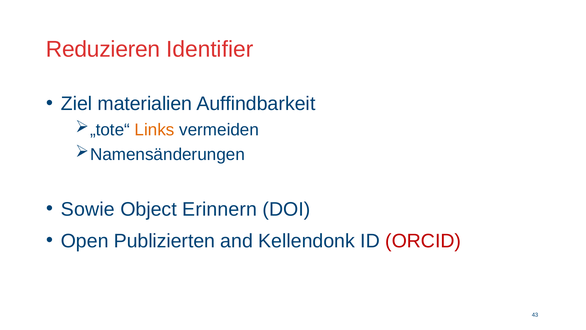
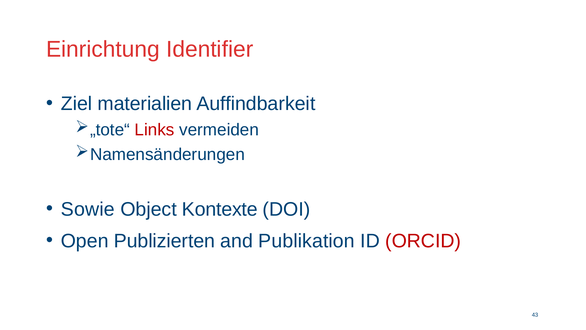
Reduzieren: Reduzieren -> Einrichtung
Links colour: orange -> red
Erinnern: Erinnern -> Kontexte
Kellendonk: Kellendonk -> Publikation
